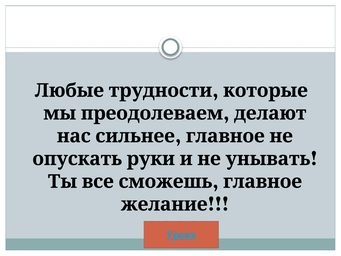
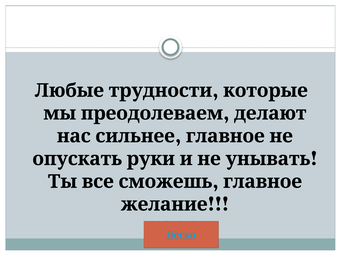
Урока: Урока -> Легко
